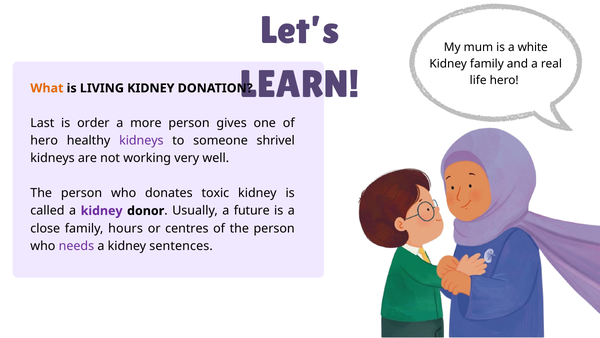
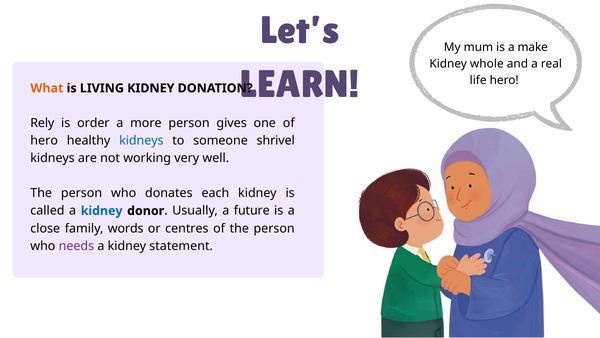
white: white -> make
Kidney family: family -> whole
Last: Last -> Rely
kidneys at (141, 141) colour: purple -> blue
toxic: toxic -> each
kidney at (102, 211) colour: purple -> blue
hours: hours -> words
sentences: sentences -> statement
